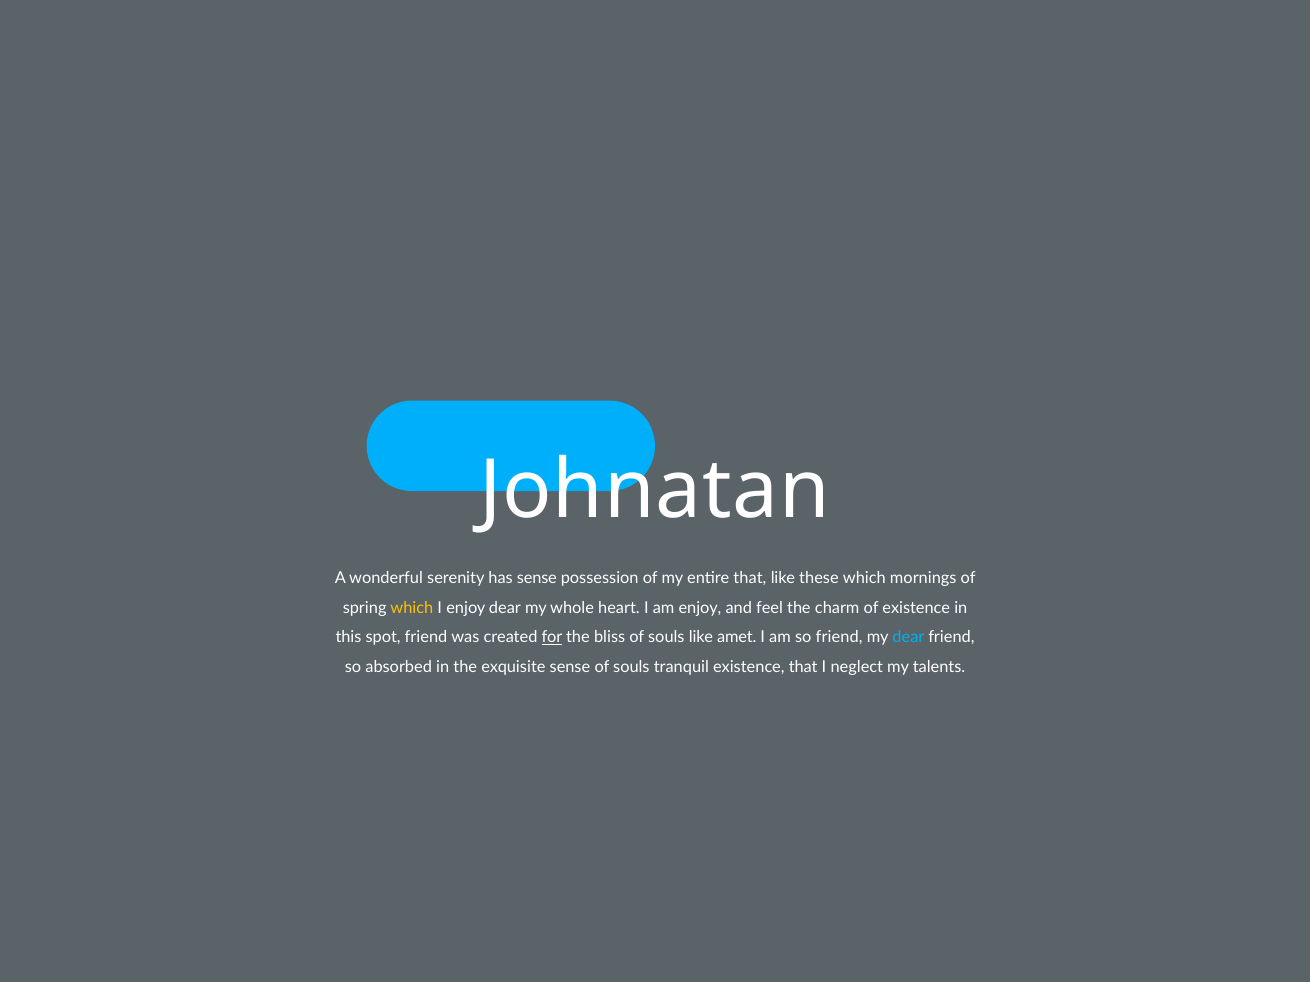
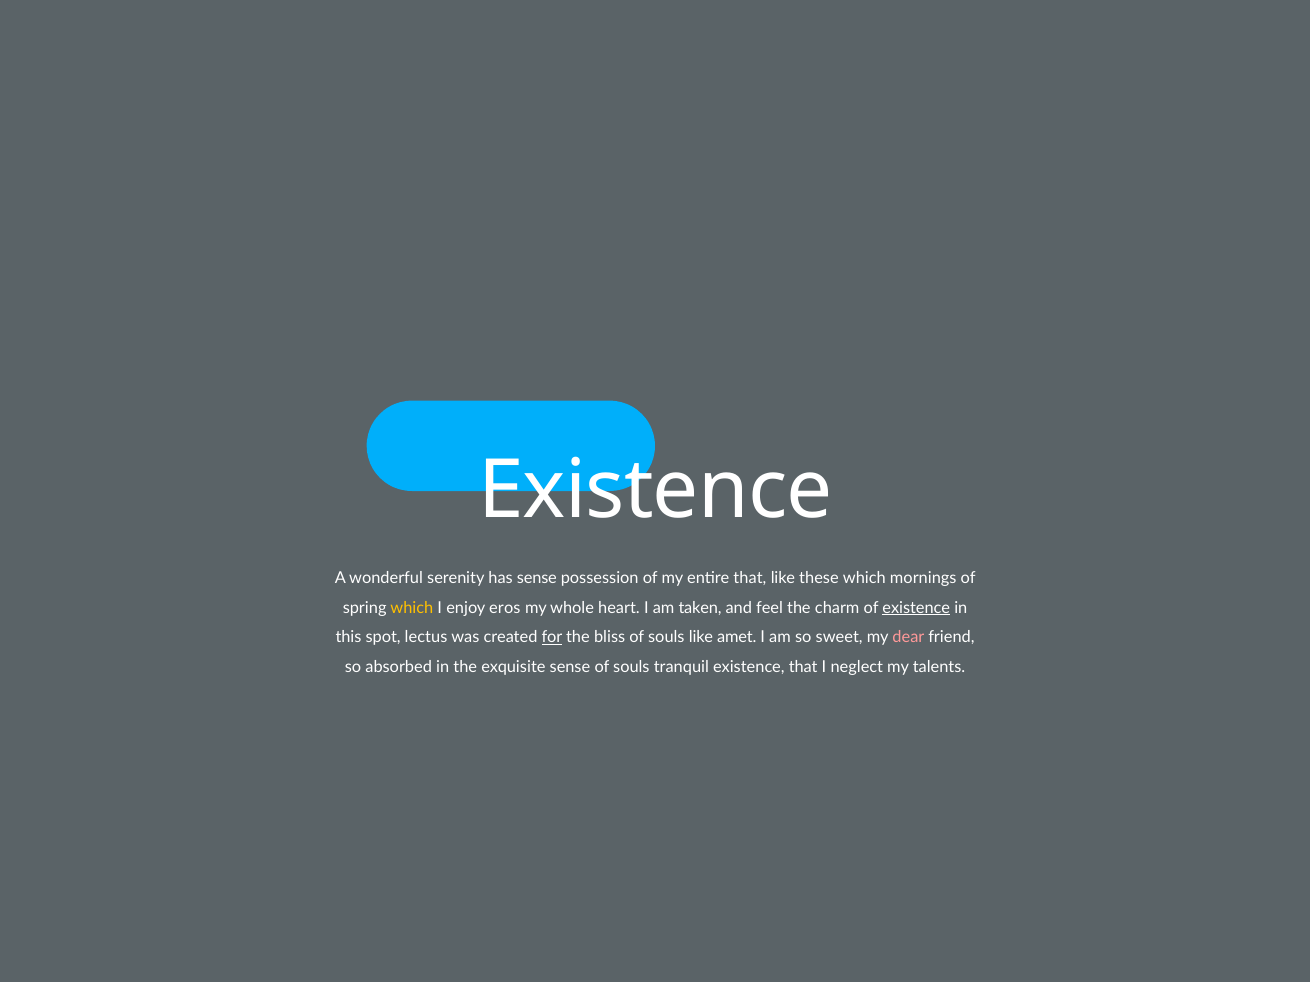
Johnatan at (655, 491): Johnatan -> Existence
enjoy dear: dear -> eros
am enjoy: enjoy -> taken
existence at (916, 608) underline: none -> present
spot friend: friend -> lectus
so friend: friend -> sweet
dear at (908, 637) colour: light blue -> pink
